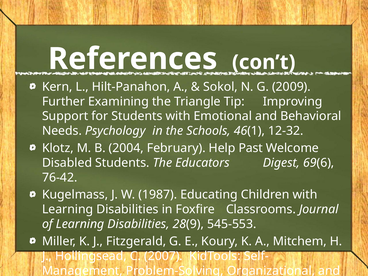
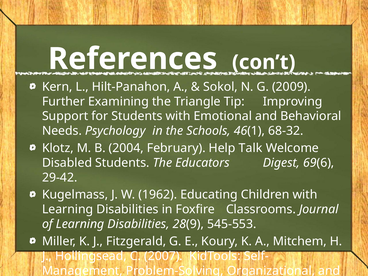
12-32: 12-32 -> 68-32
Past: Past -> Talk
76-42: 76-42 -> 29-42
1987: 1987 -> 1962
